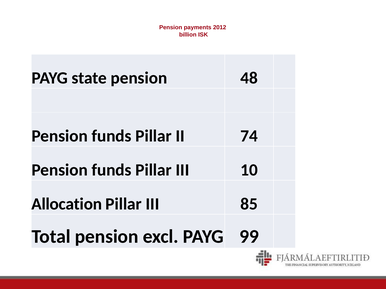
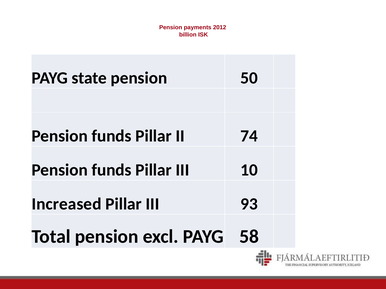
48: 48 -> 50
Allocation: Allocation -> Increased
85: 85 -> 93
99: 99 -> 58
